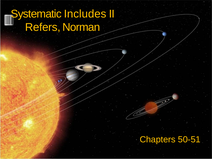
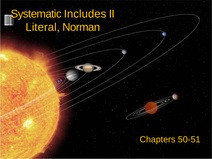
Refers: Refers -> Literal
